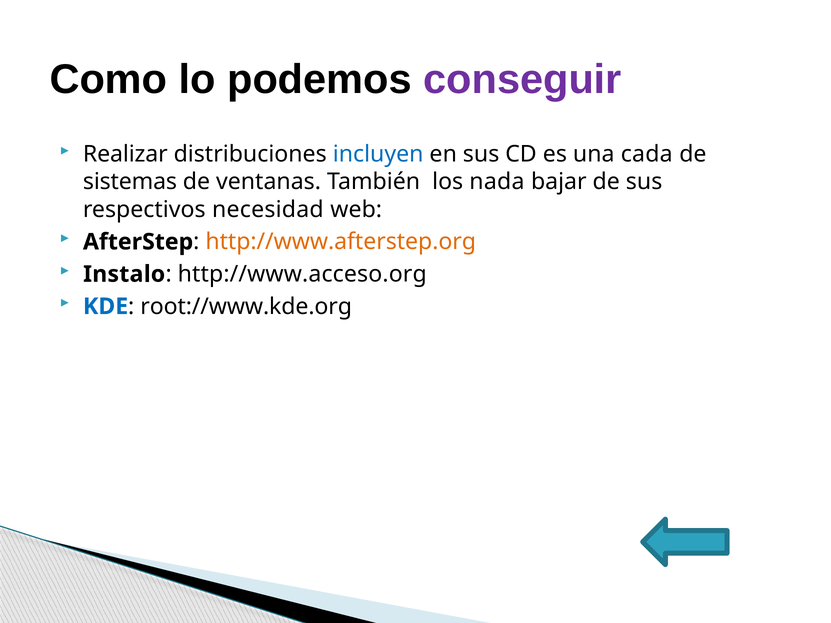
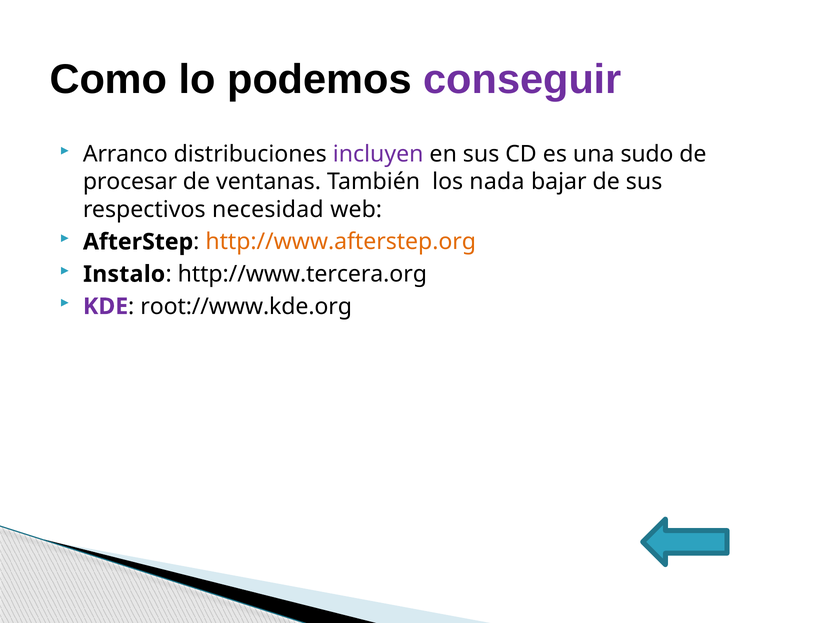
Realizar: Realizar -> Arranco
incluyen colour: blue -> purple
cada: cada -> sudo
sistemas: sistemas -> procesar
http://www.acceso.org: http://www.acceso.org -> http://www.tercera.org
KDE colour: blue -> purple
